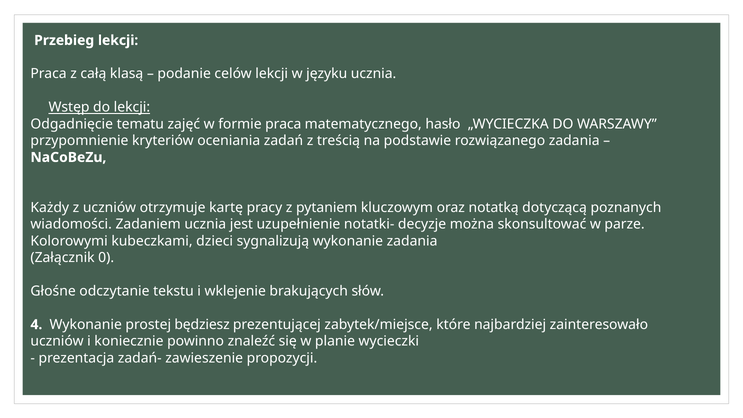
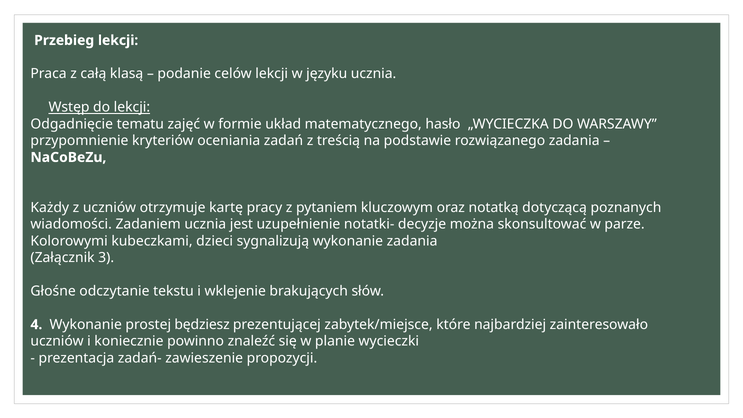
formie praca: praca -> układ
0: 0 -> 3
